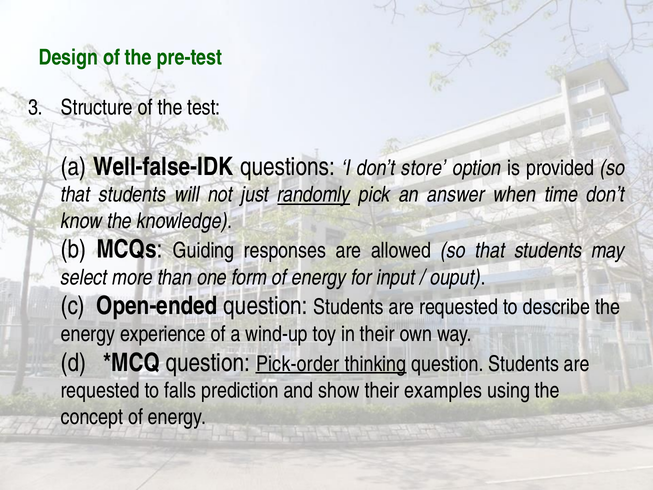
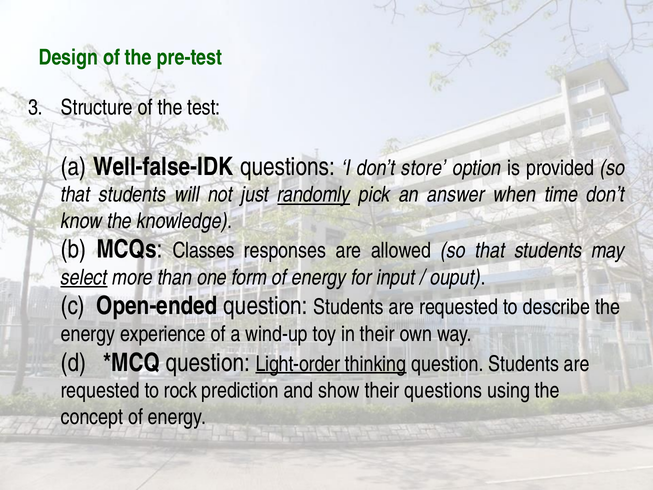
Guiding: Guiding -> Classes
select underline: none -> present
Pick-order: Pick-order -> Light-order
falls: falls -> rock
their examples: examples -> questions
